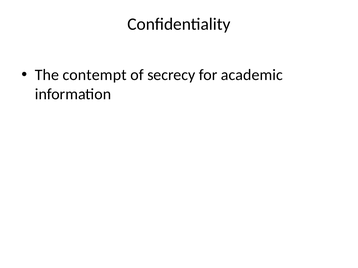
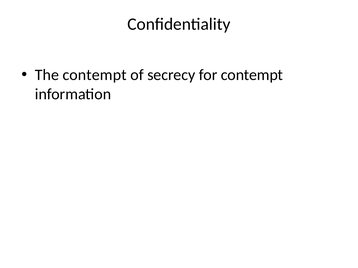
for academic: academic -> contempt
